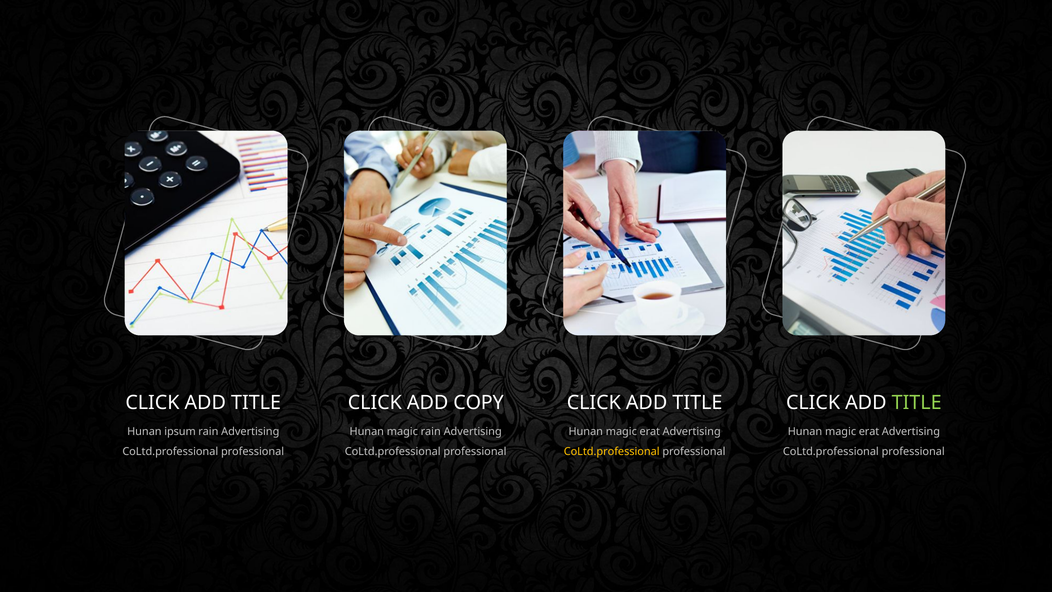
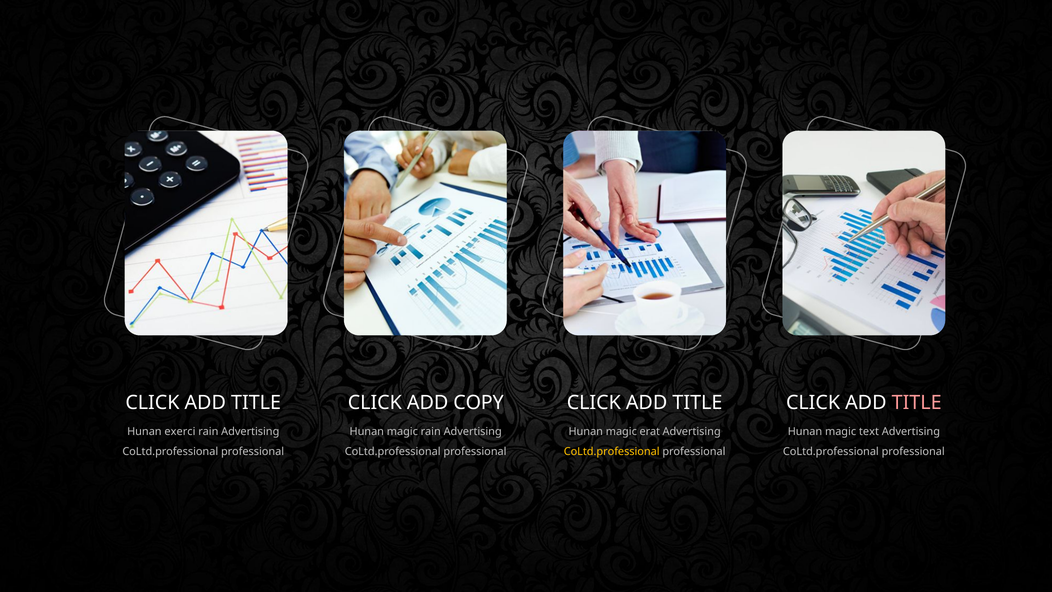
TITLE at (917, 402) colour: light green -> pink
ipsum: ipsum -> exerci
erat at (869, 432): erat -> text
